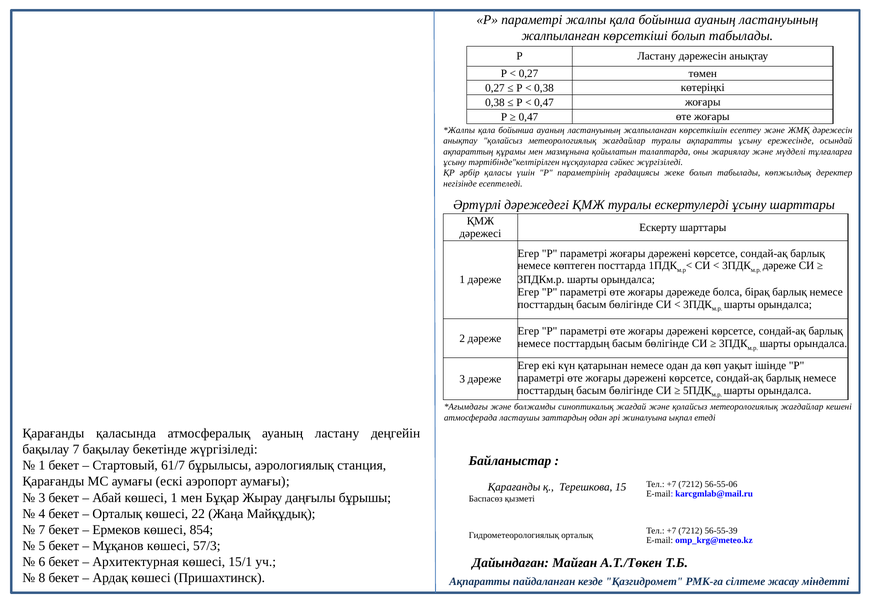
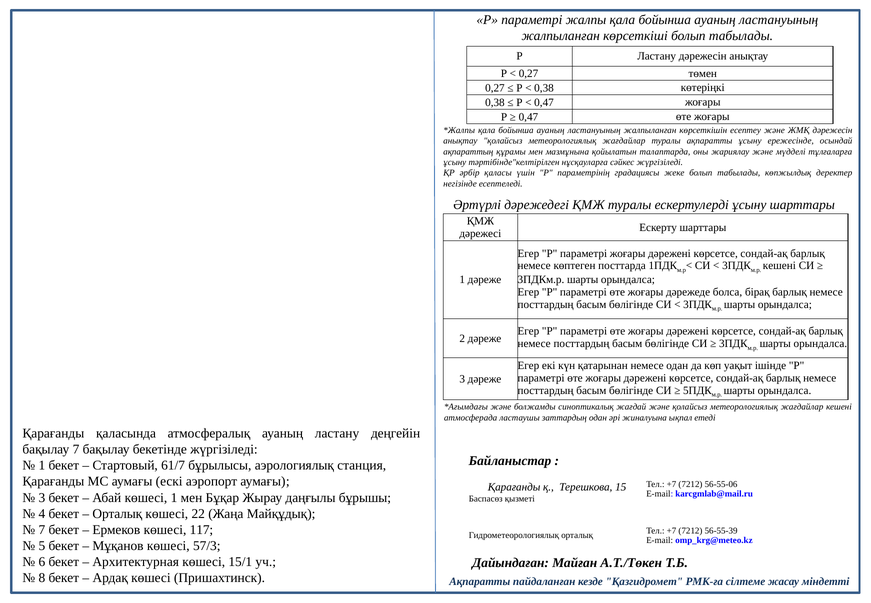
дәреже at (779, 266): дәреже -> кешені
854: 854 -> 117
